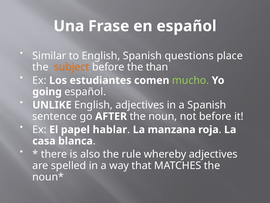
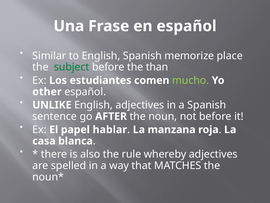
questions: questions -> memorize
subject colour: orange -> green
going: going -> other
